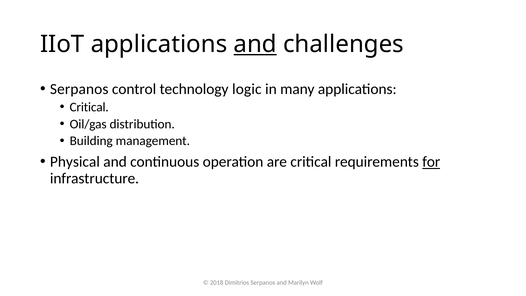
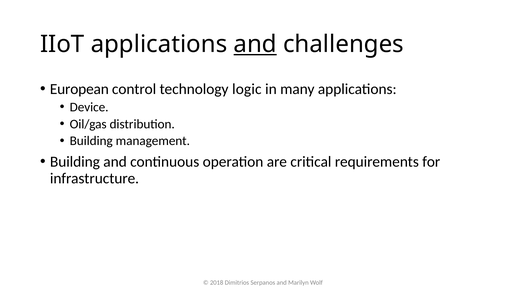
Serpanos at (79, 89): Serpanos -> European
Critical at (89, 107): Critical -> Device
Physical at (75, 162): Physical -> Building
for underline: present -> none
